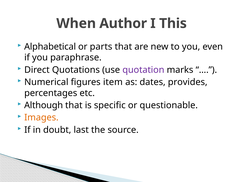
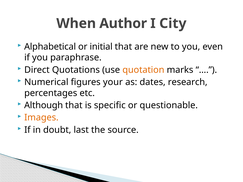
This: This -> City
parts: parts -> initial
quotation colour: purple -> orange
item: item -> your
provides: provides -> research
